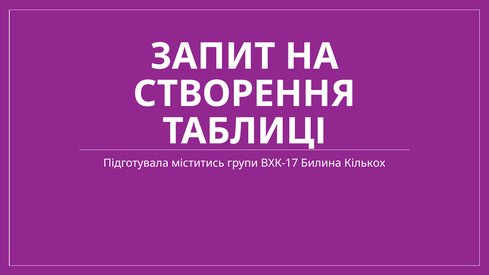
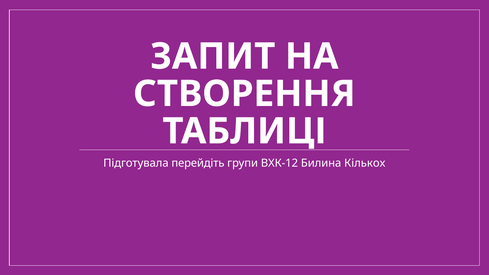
міститись: міститись -> перейдіть
ВХК-17: ВХК-17 -> ВХК-12
